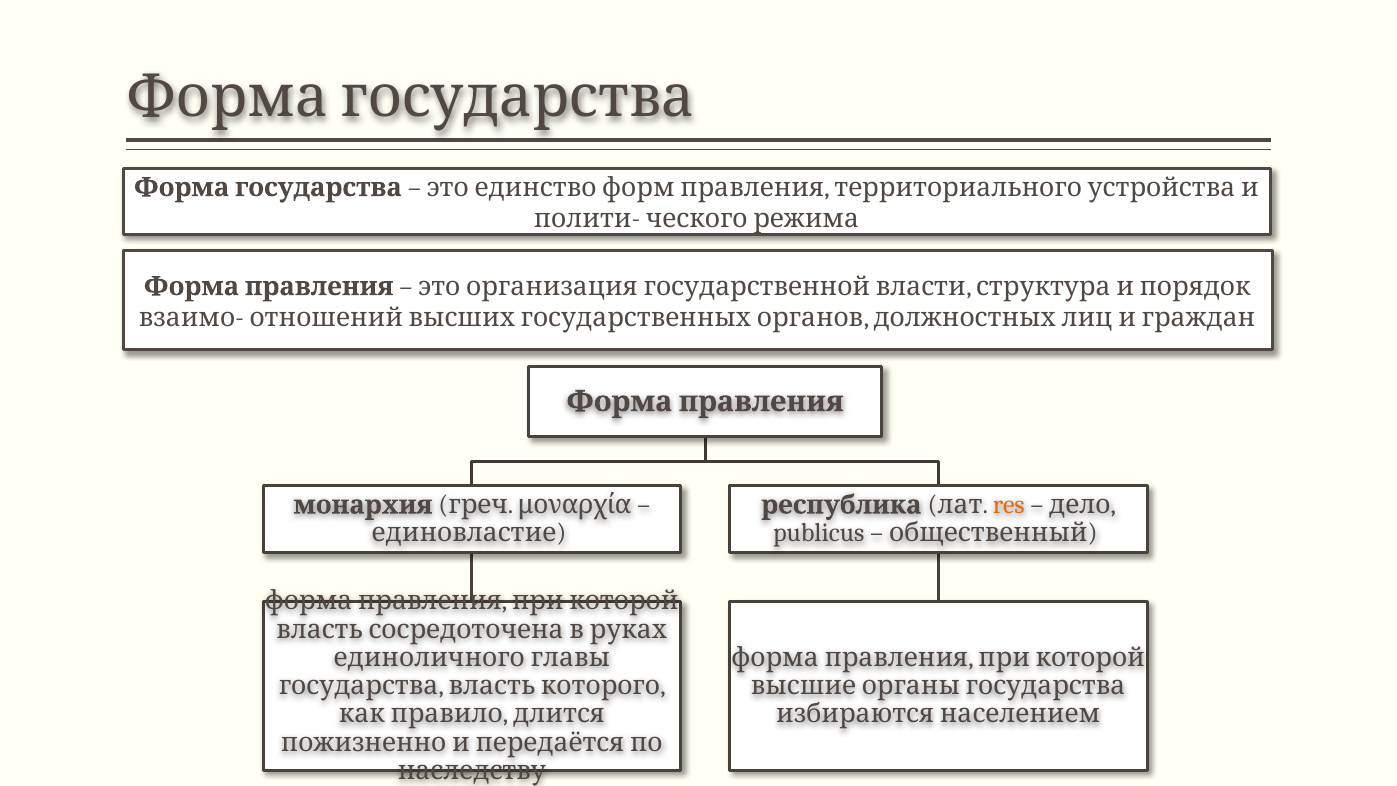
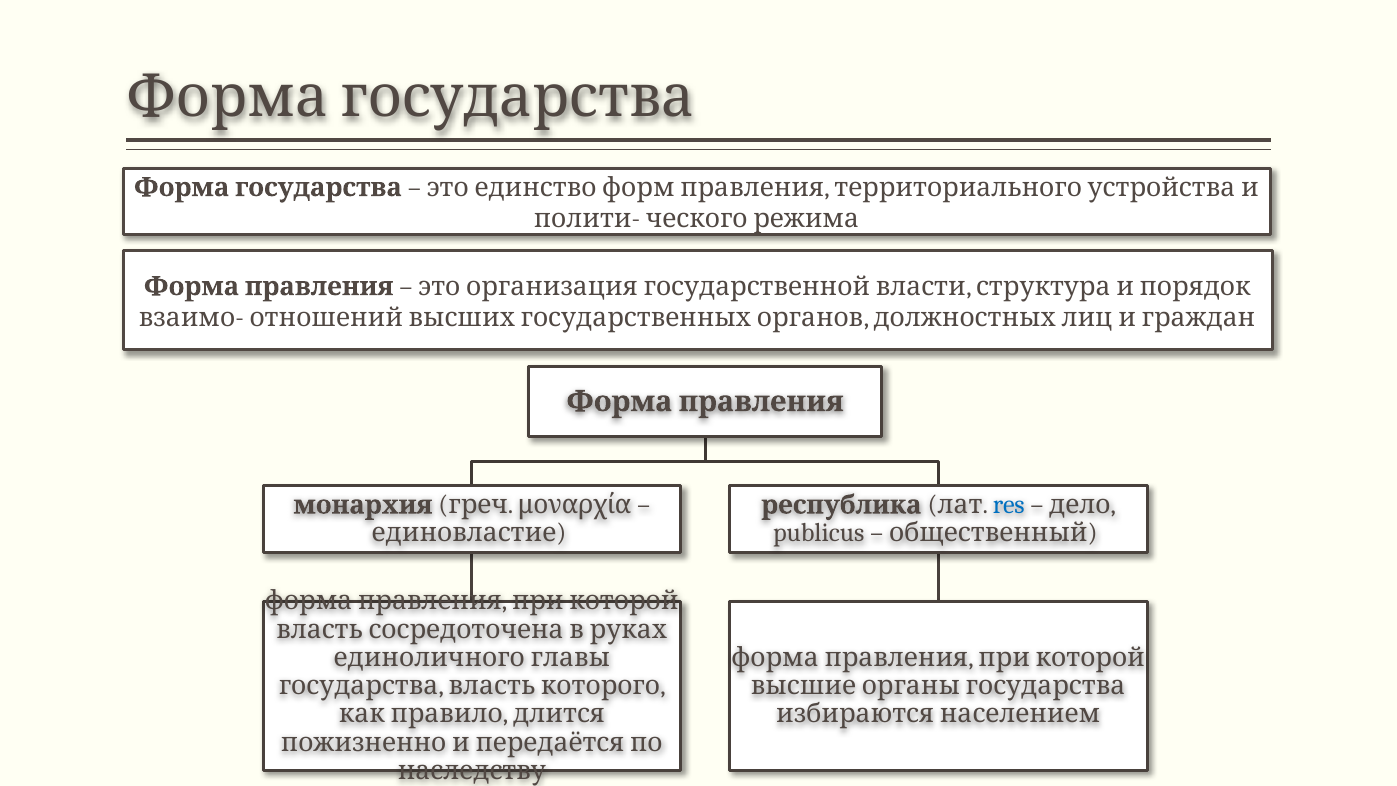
res colour: orange -> blue
